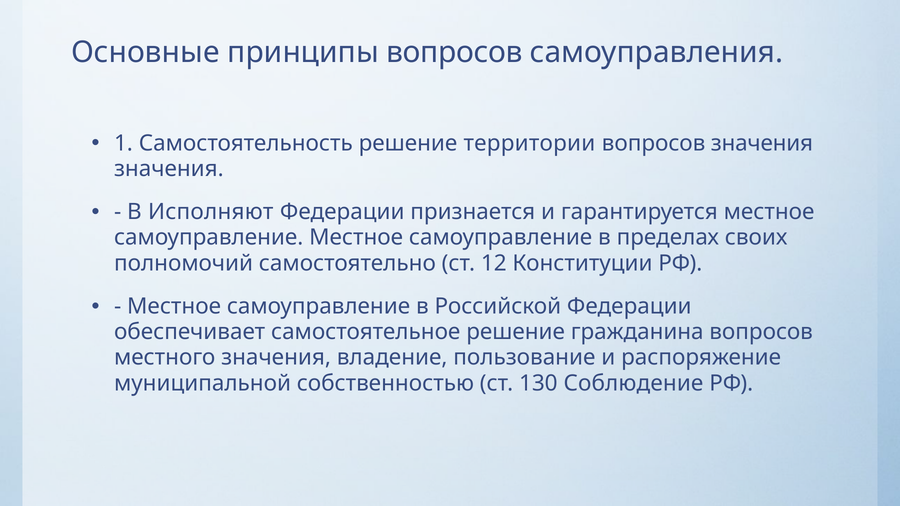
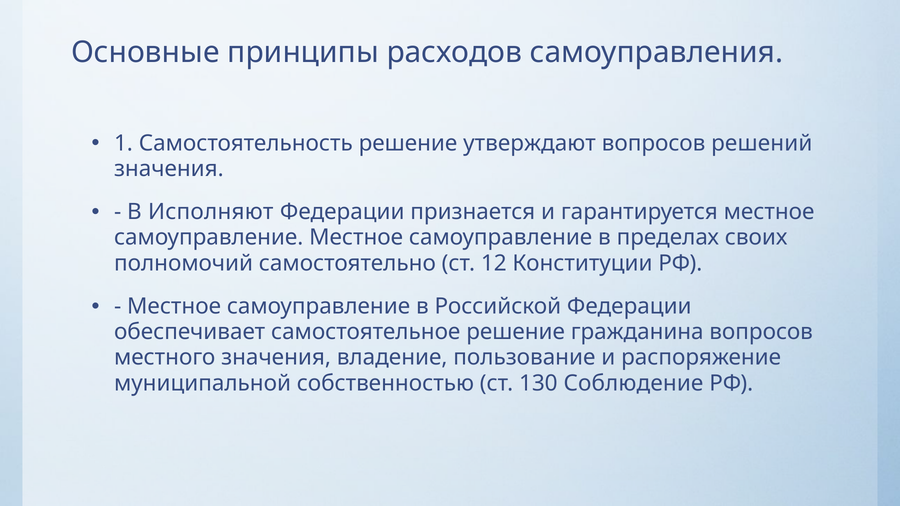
принципы вопросов: вопросов -> расходов
территории: территории -> утверждают
вопросов значения: значения -> решений
